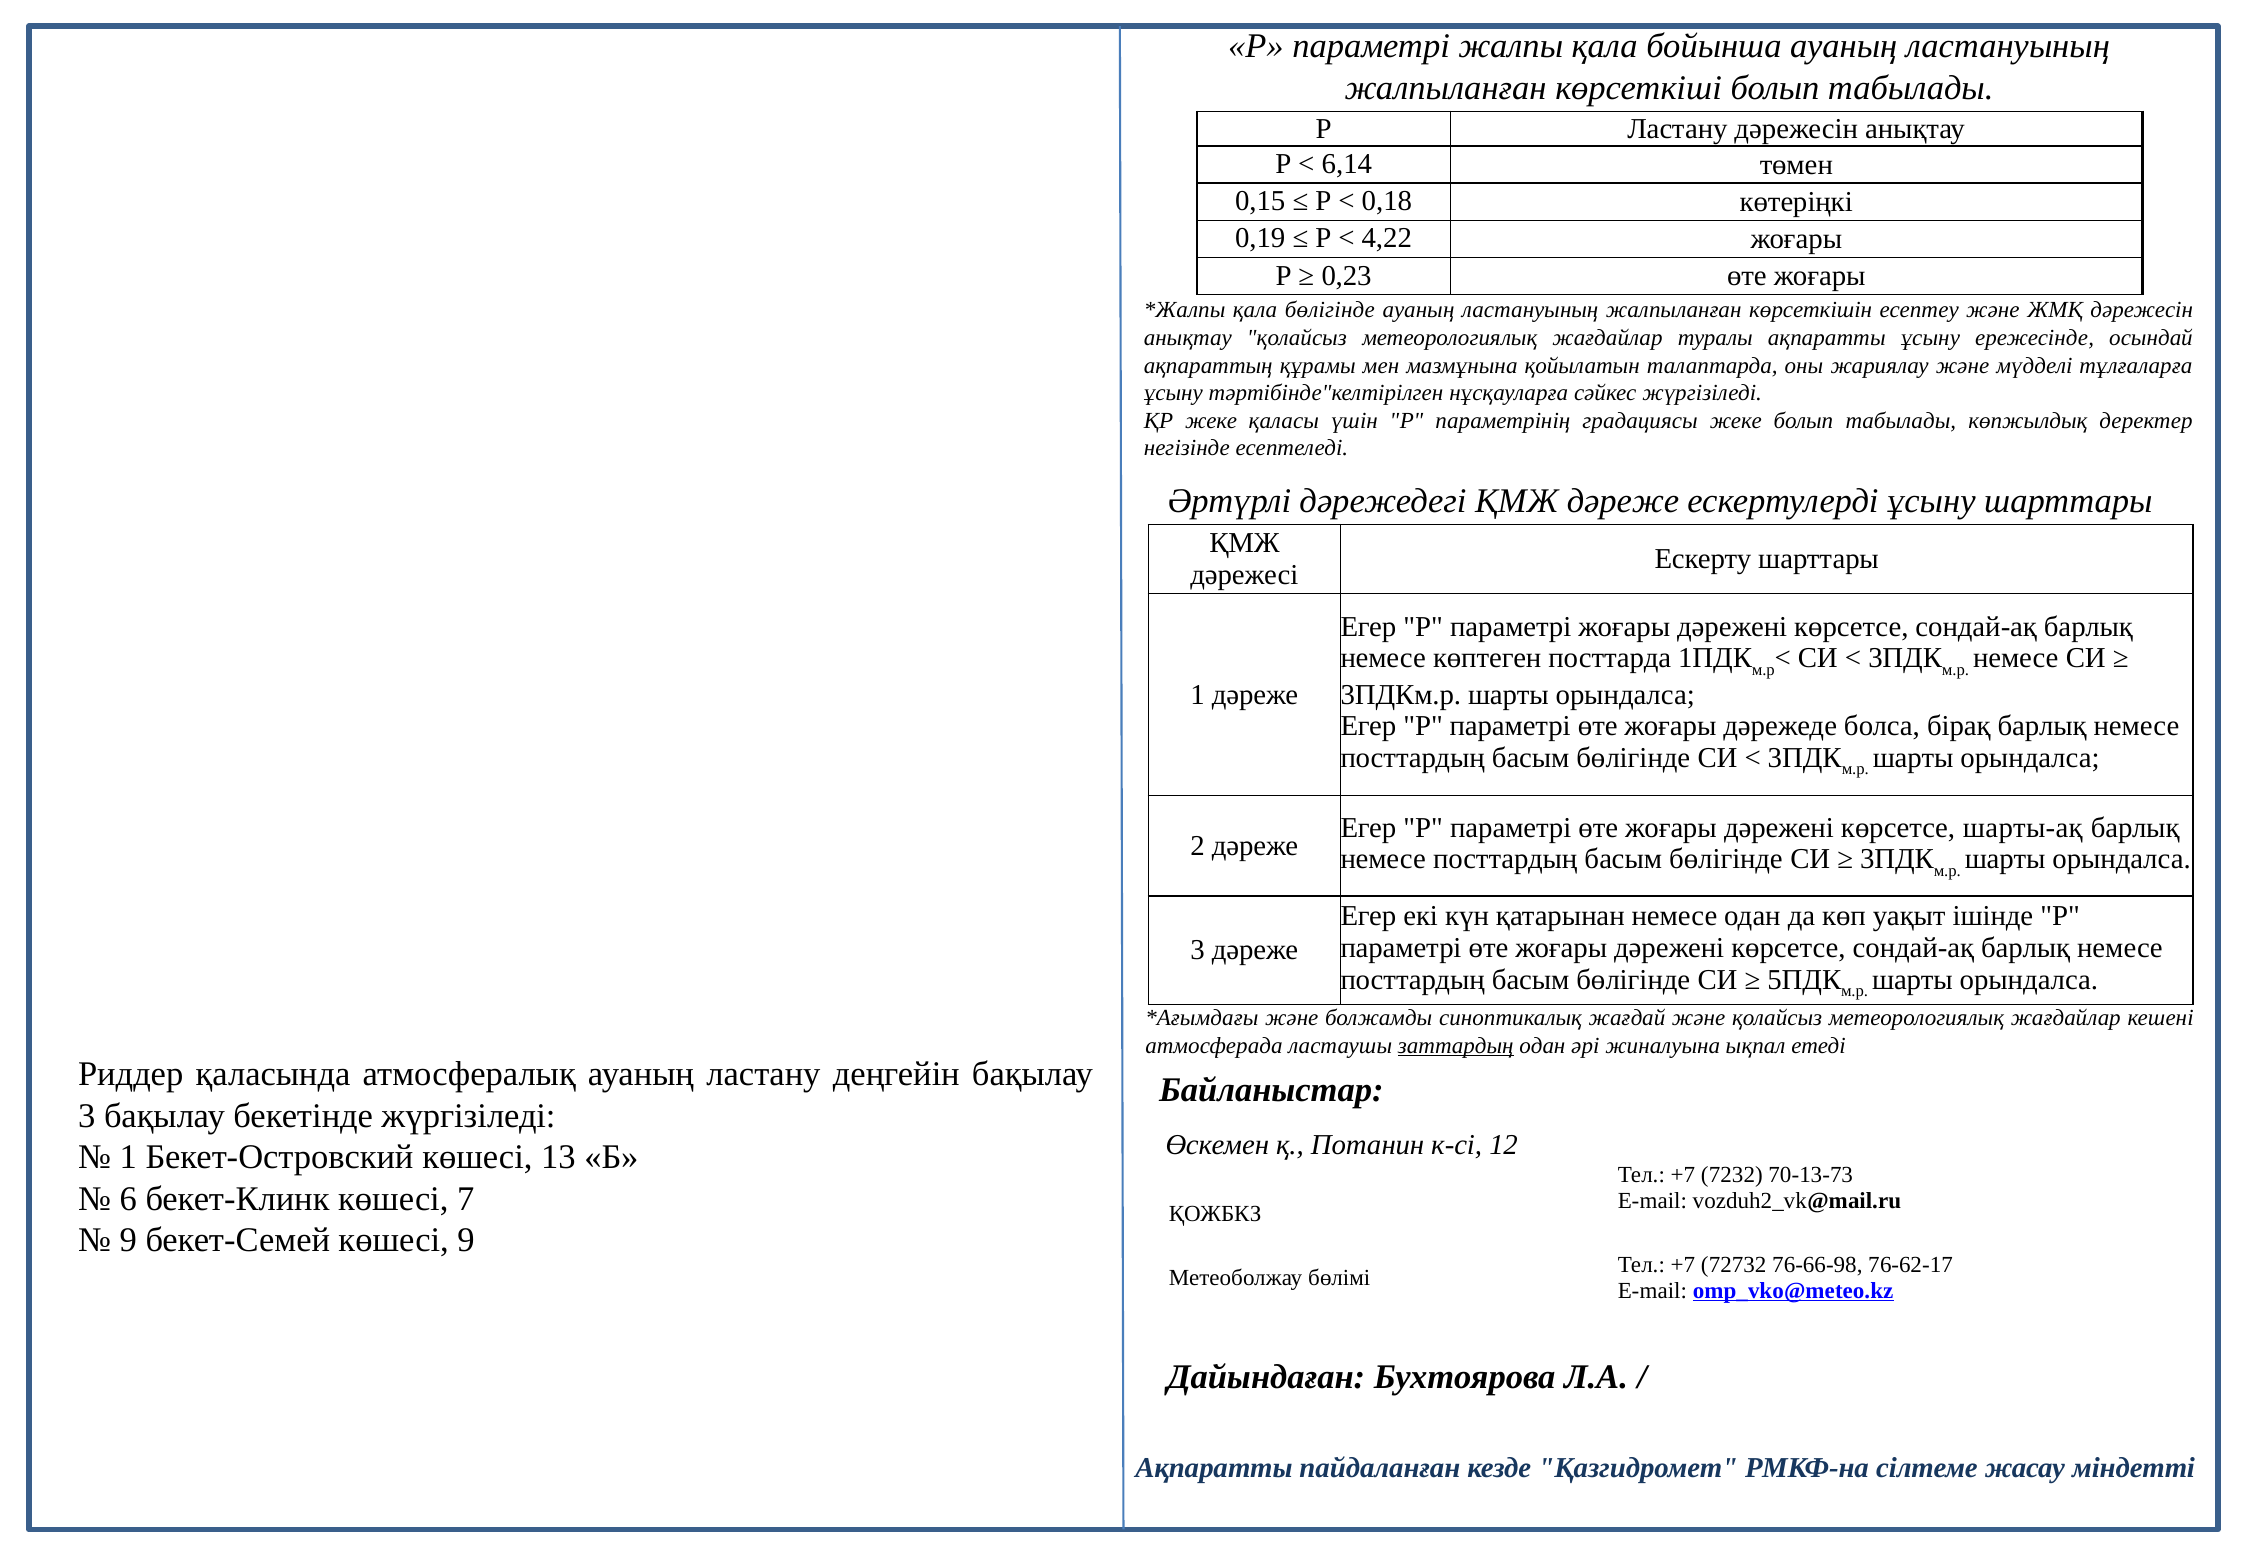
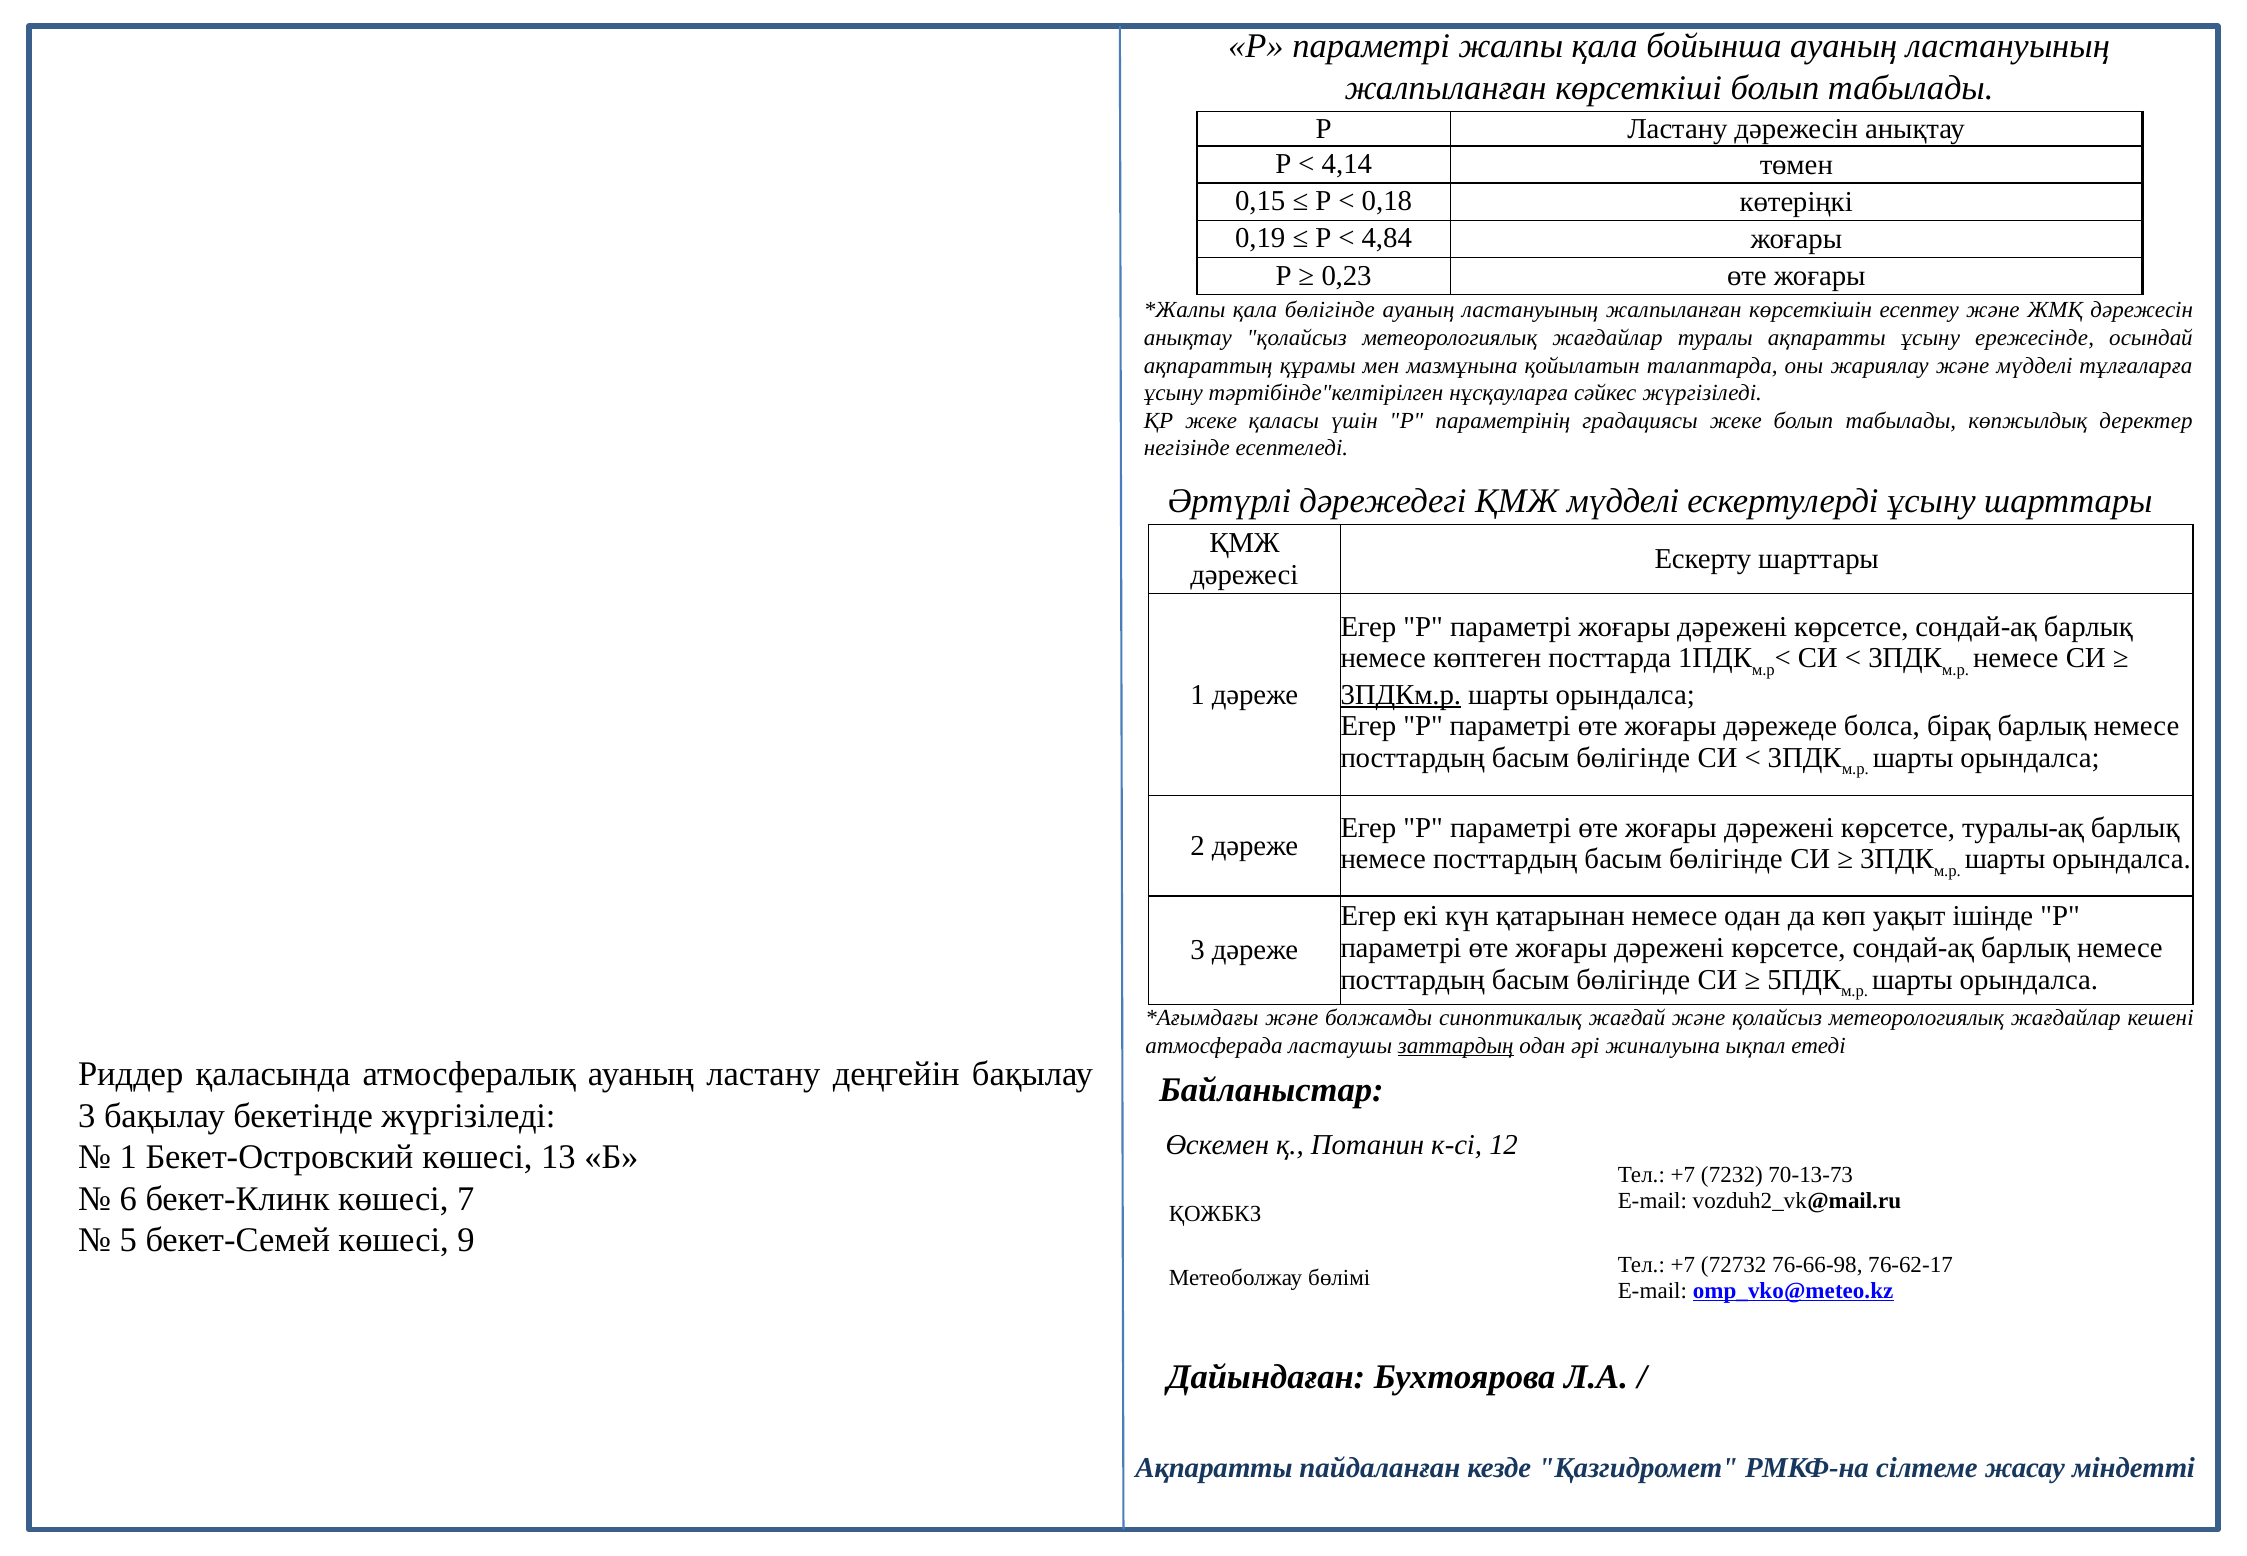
6,14: 6,14 -> 4,14
4,22: 4,22 -> 4,84
ҚМЖ дәреже: дәреже -> мүдделі
3ПДКм.р underline: none -> present
шарты-ақ: шарты-ақ -> туралы-ақ
9 at (128, 1240): 9 -> 5
